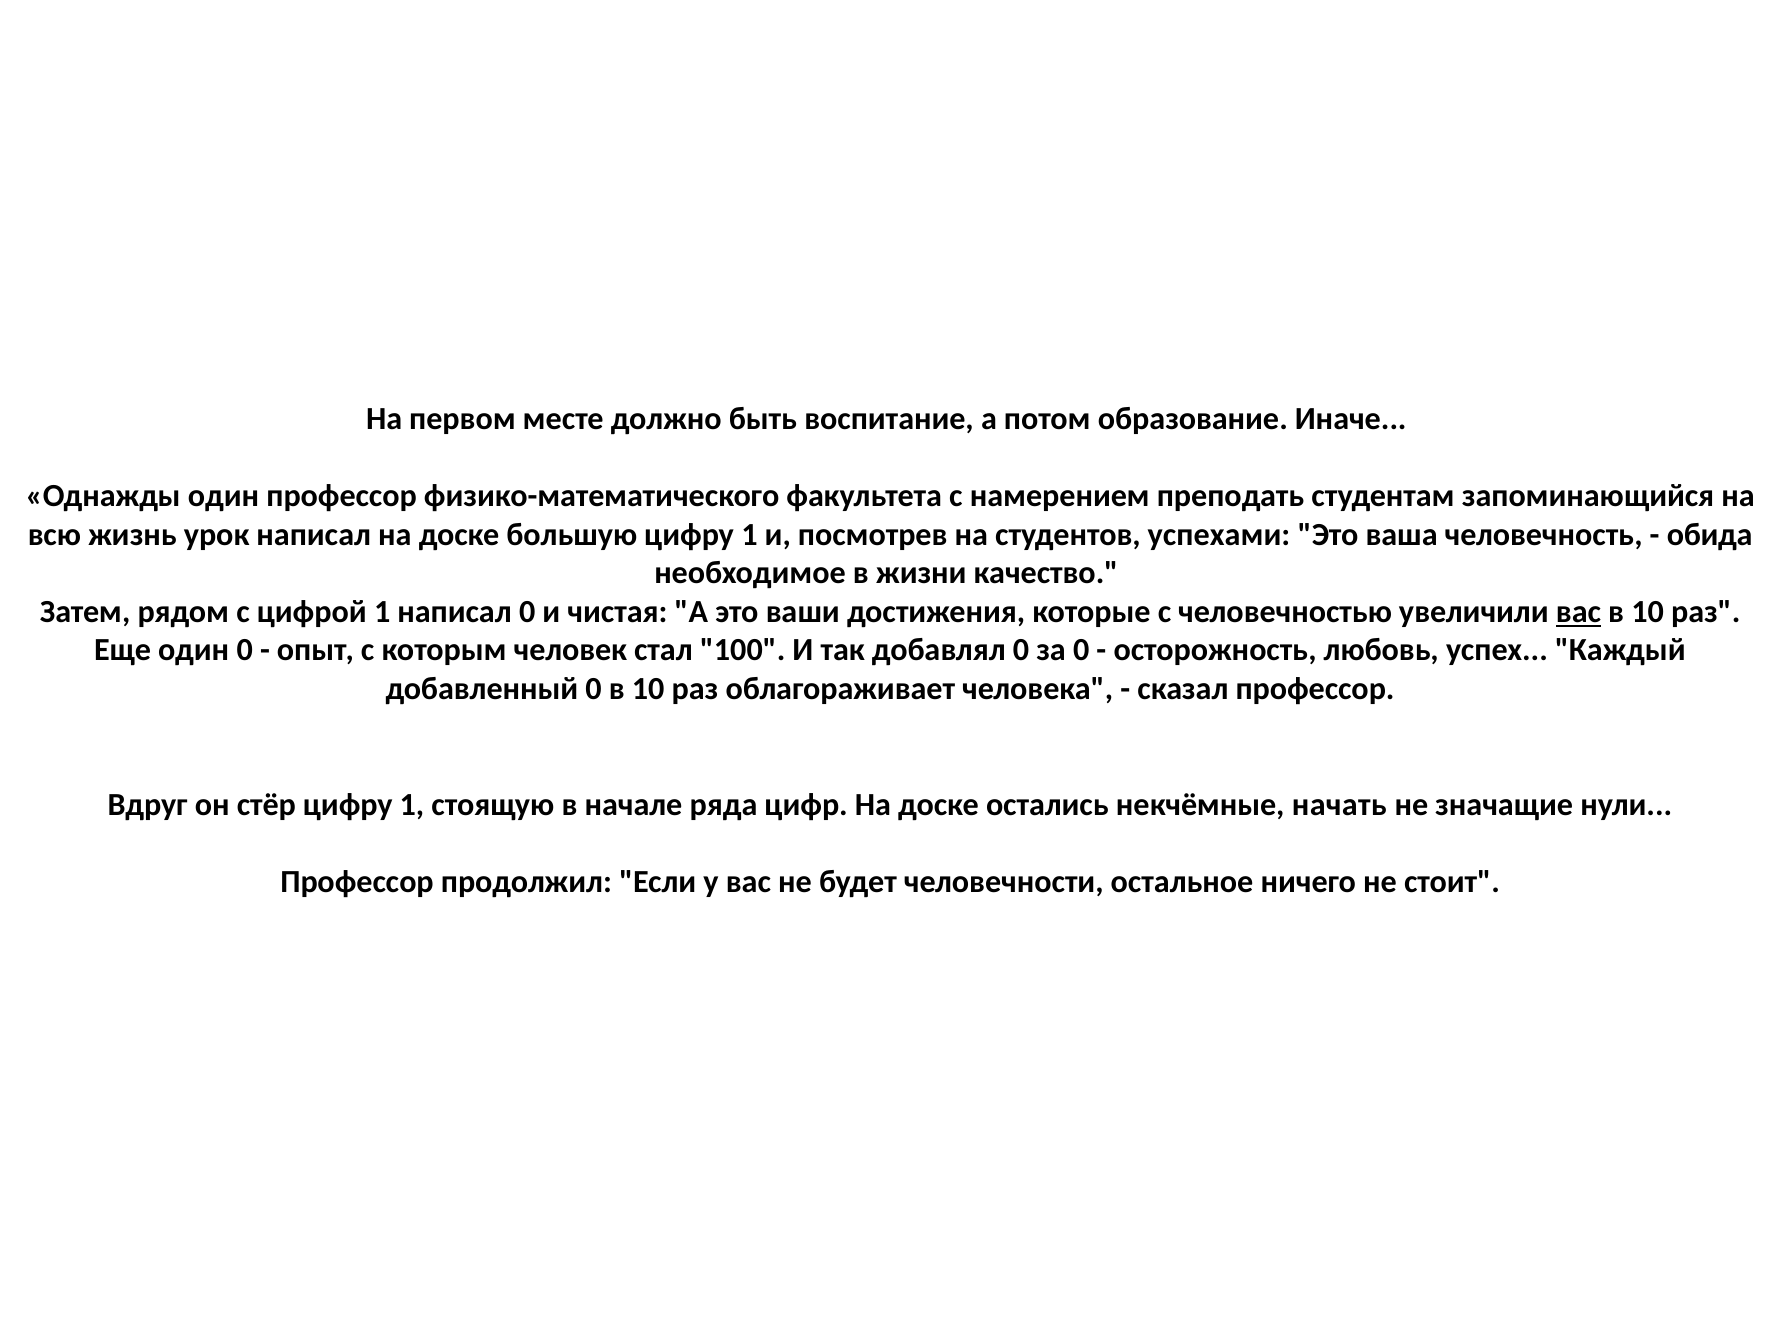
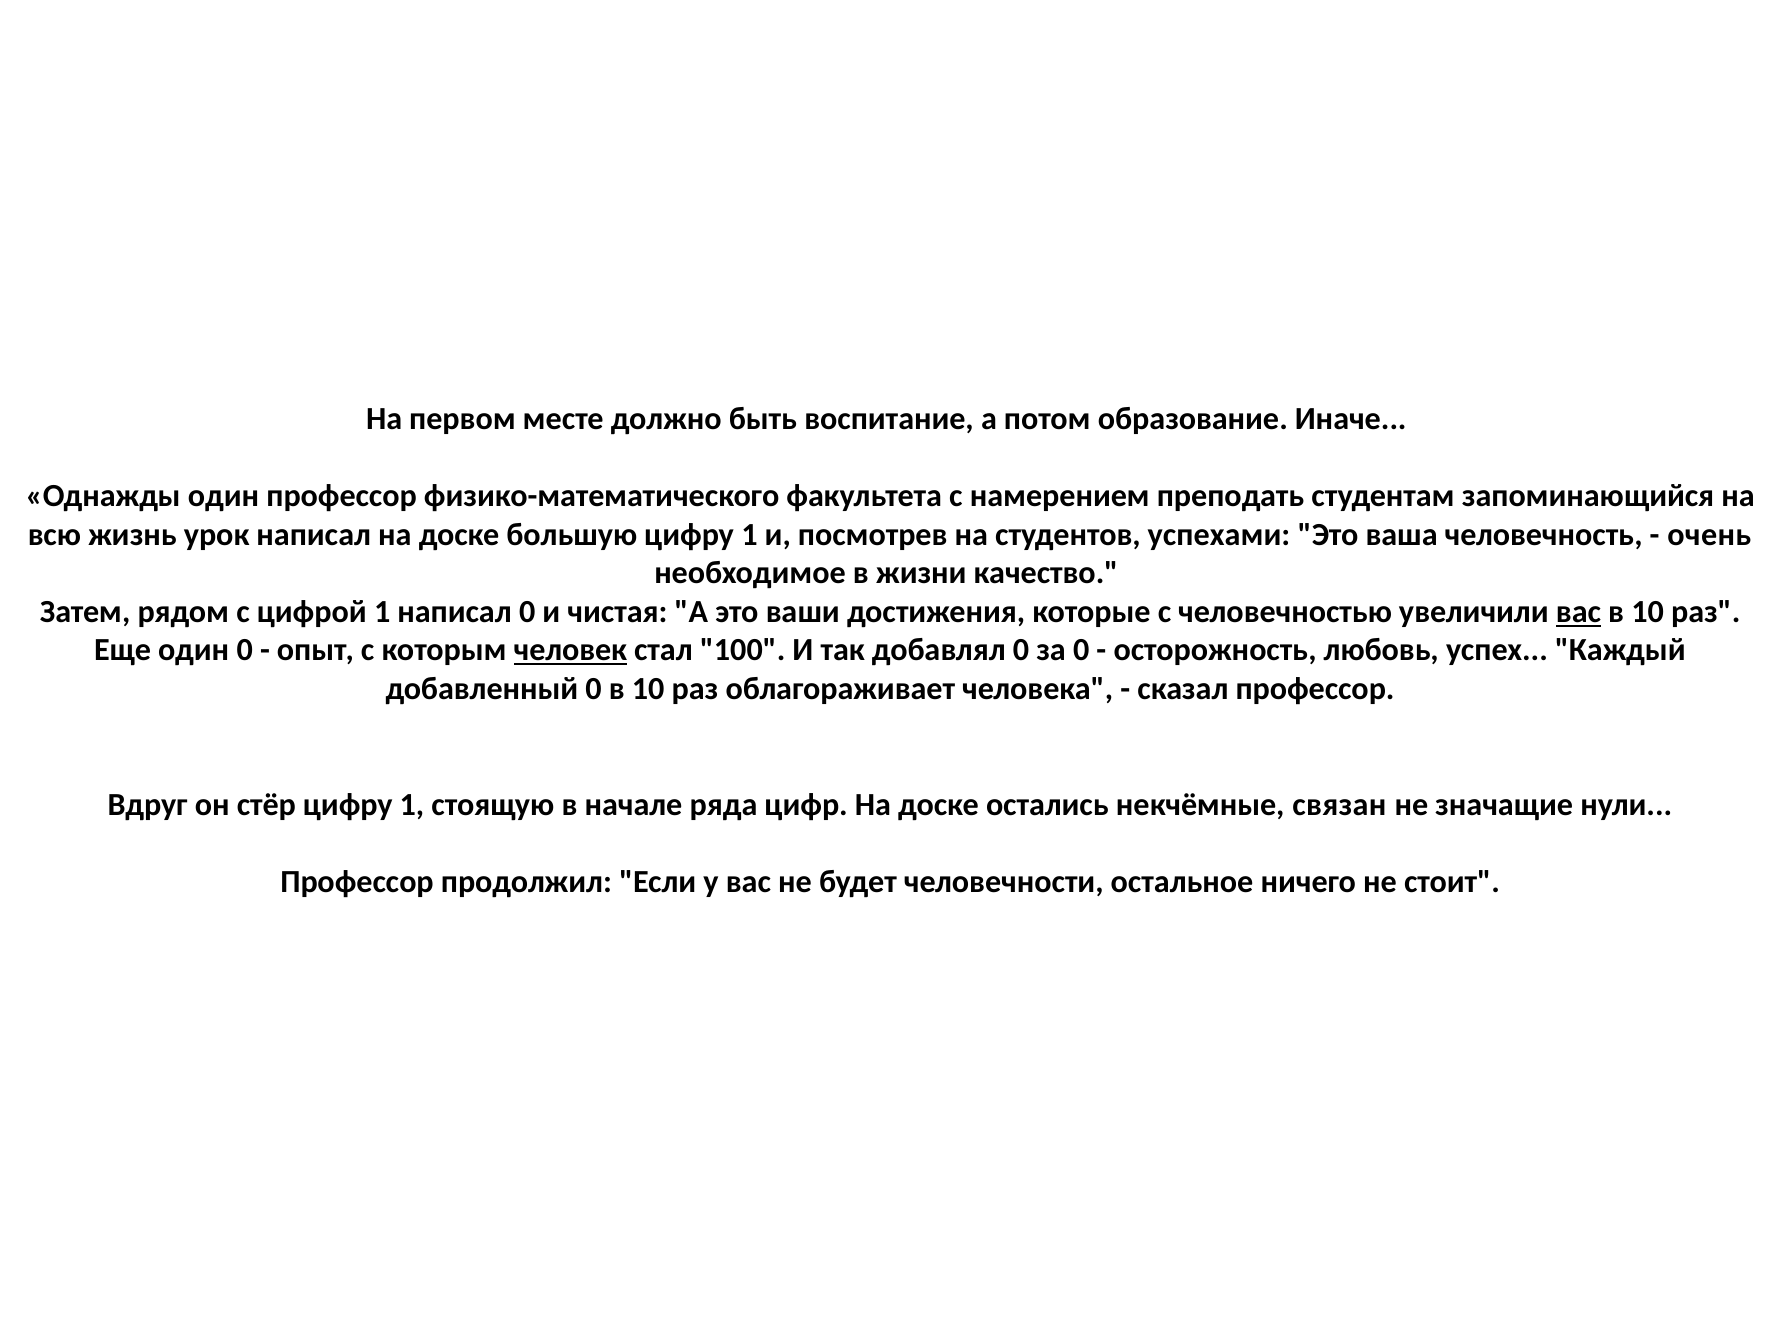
обида: обида -> очень
человек underline: none -> present
начать: начать -> связан
